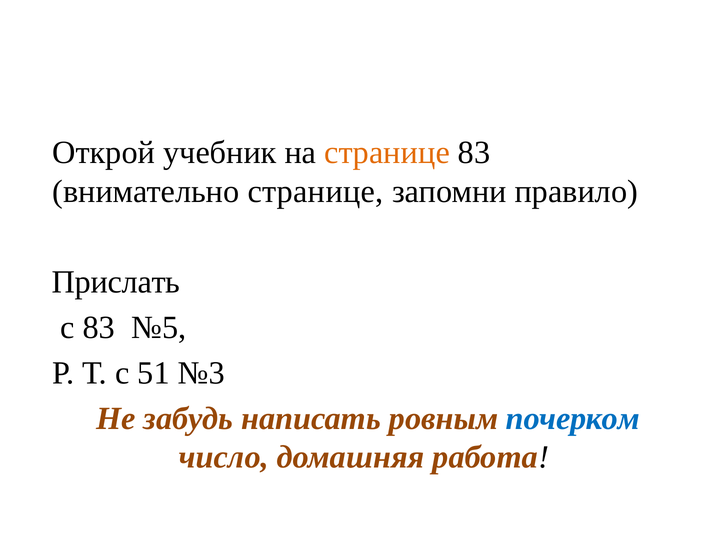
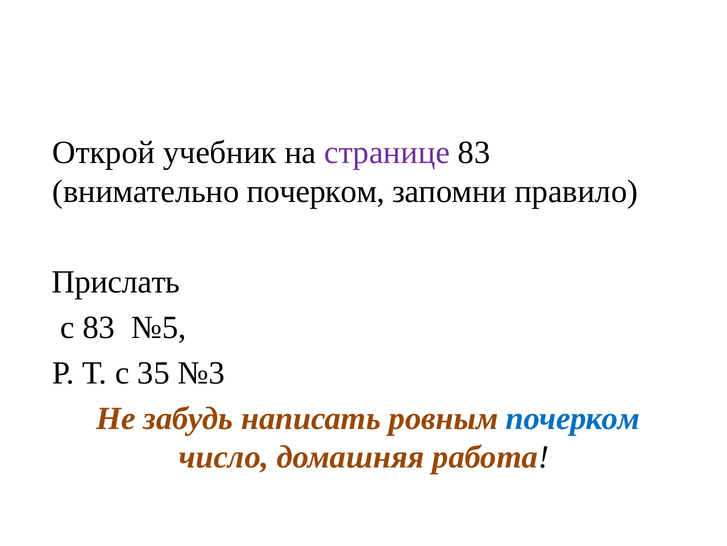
странице at (387, 153) colour: orange -> purple
внимательно странице: странице -> почерком
51: 51 -> 35
